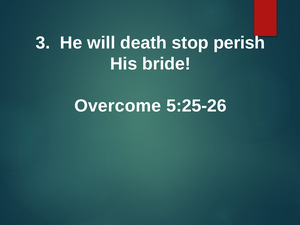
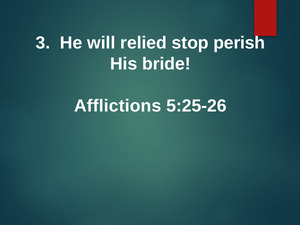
death: death -> relied
Overcome: Overcome -> Afflictions
